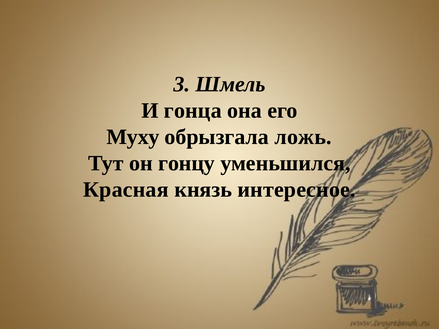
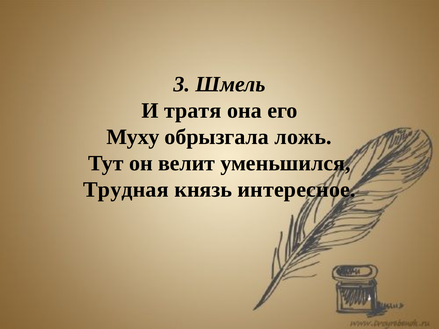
гонца: гонца -> тратя
гонцу: гонцу -> велит
Красная: Красная -> Трудная
